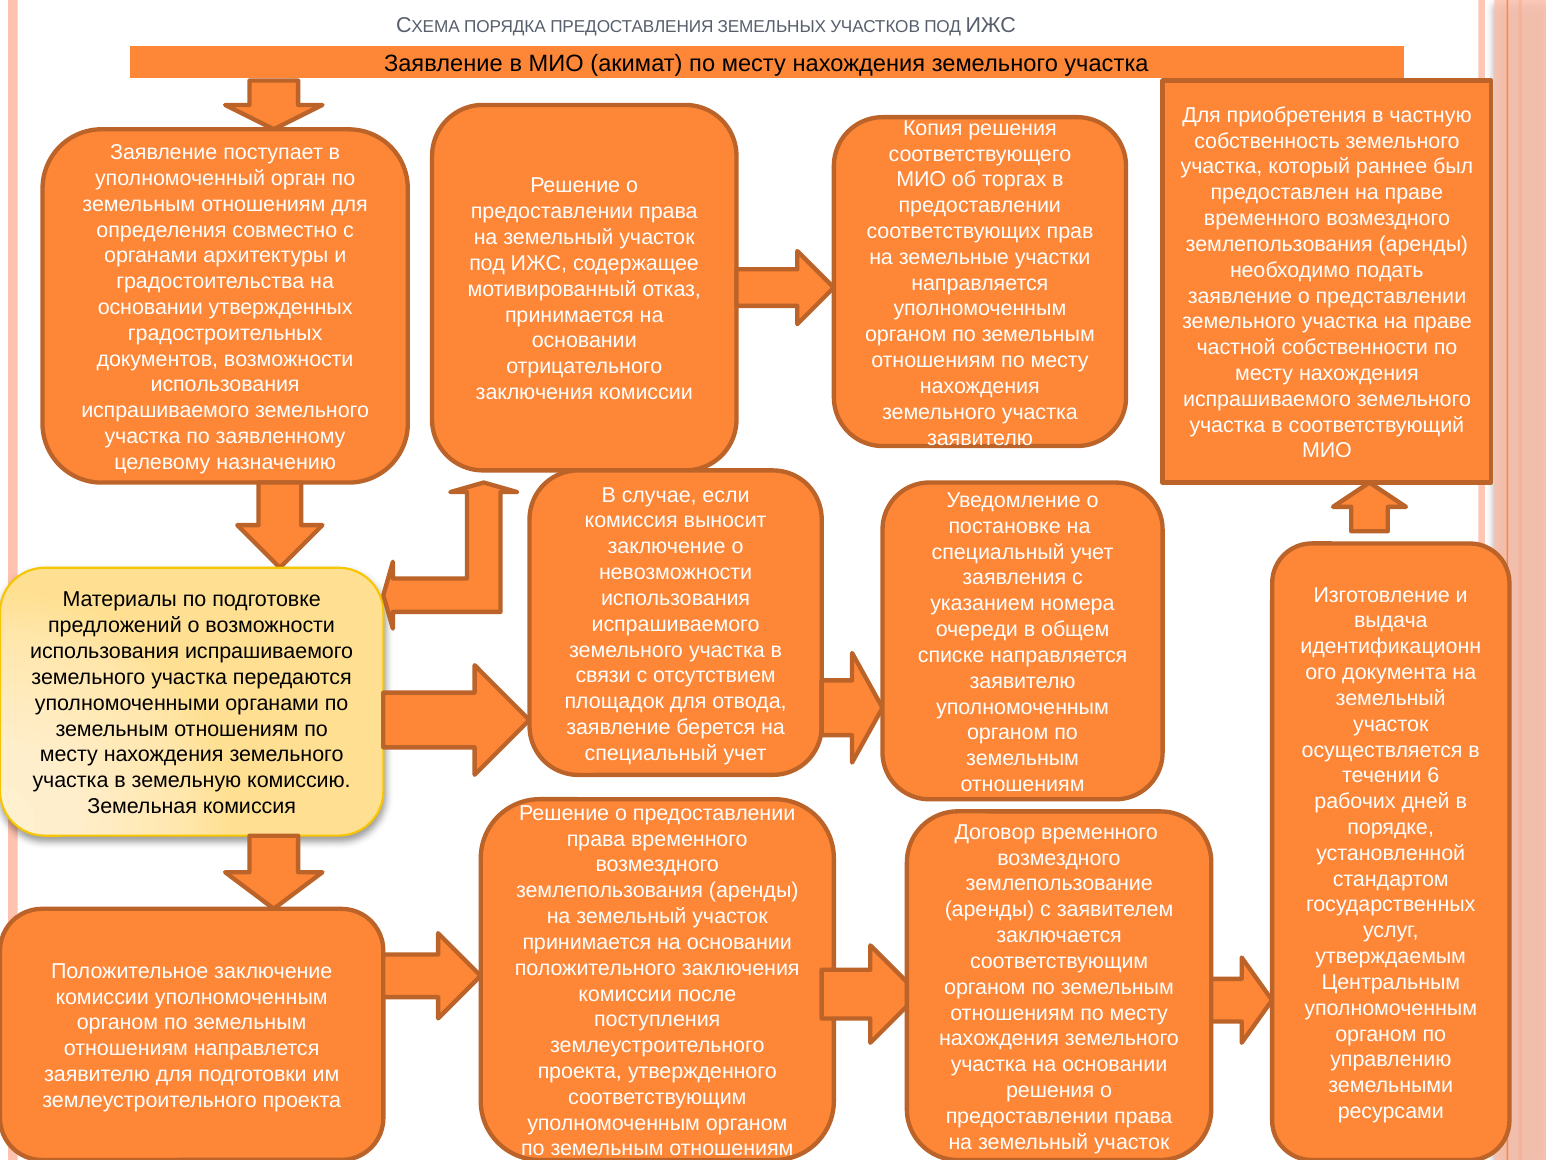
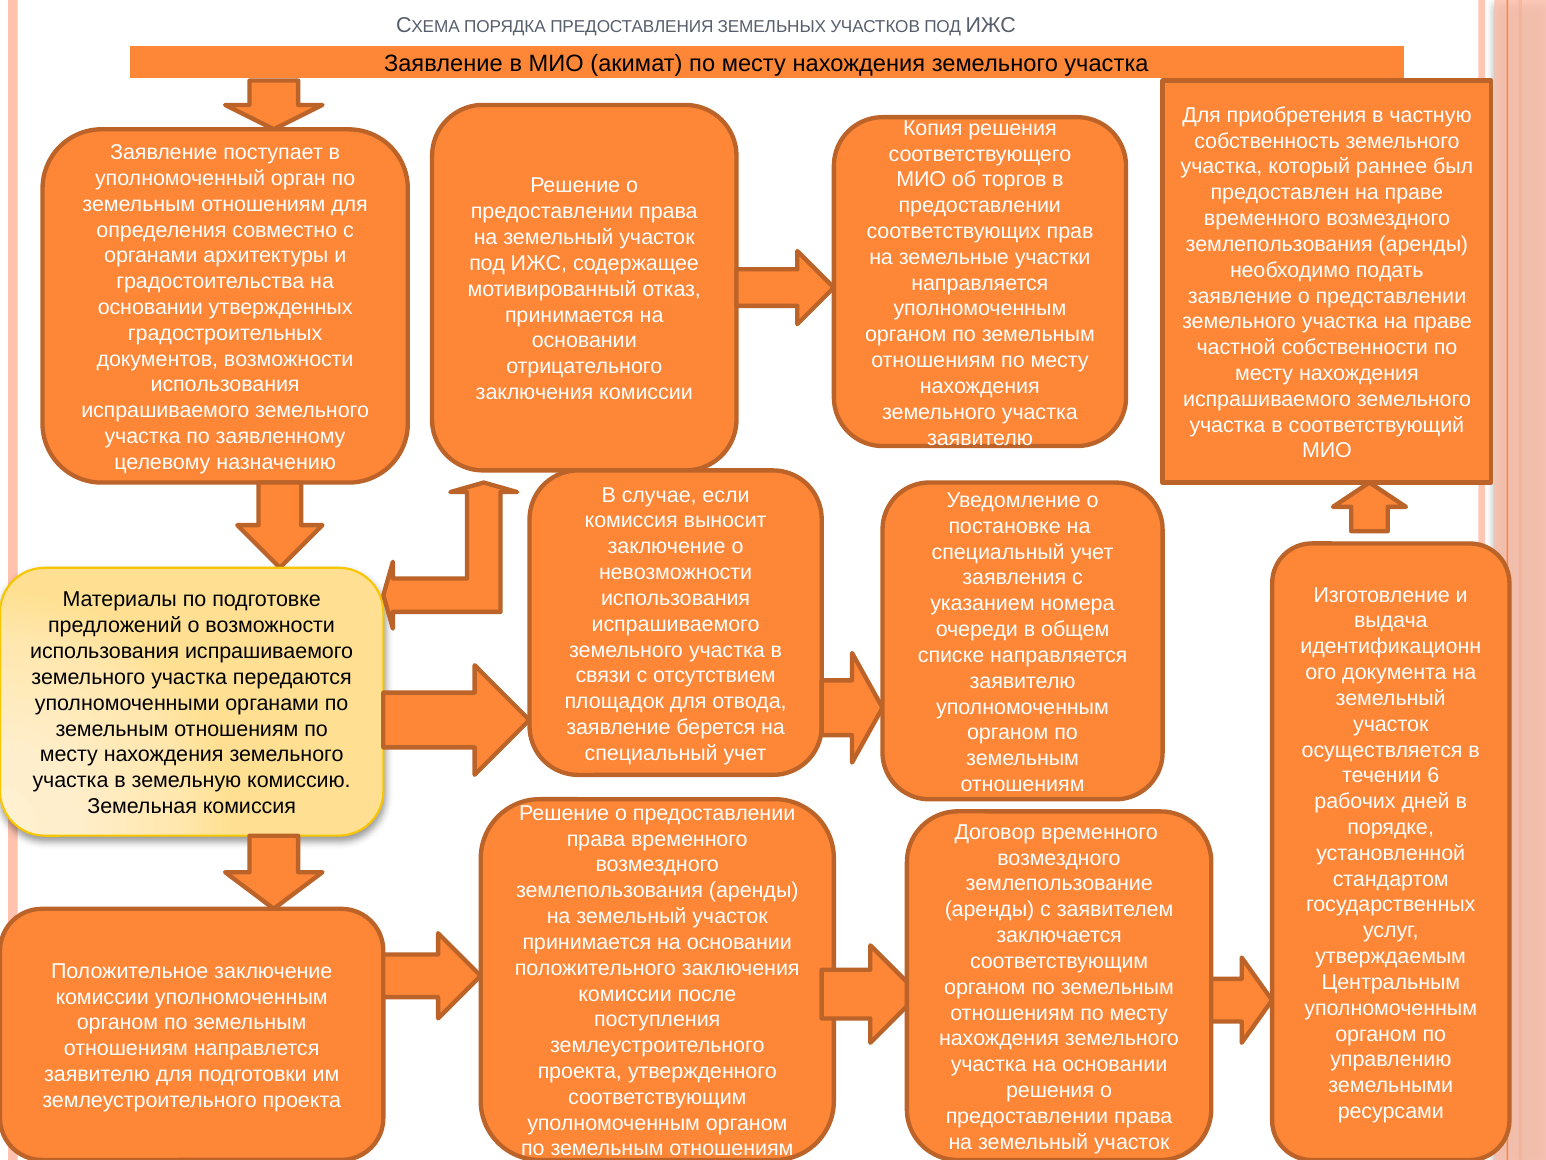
торгах: торгах -> торгов
